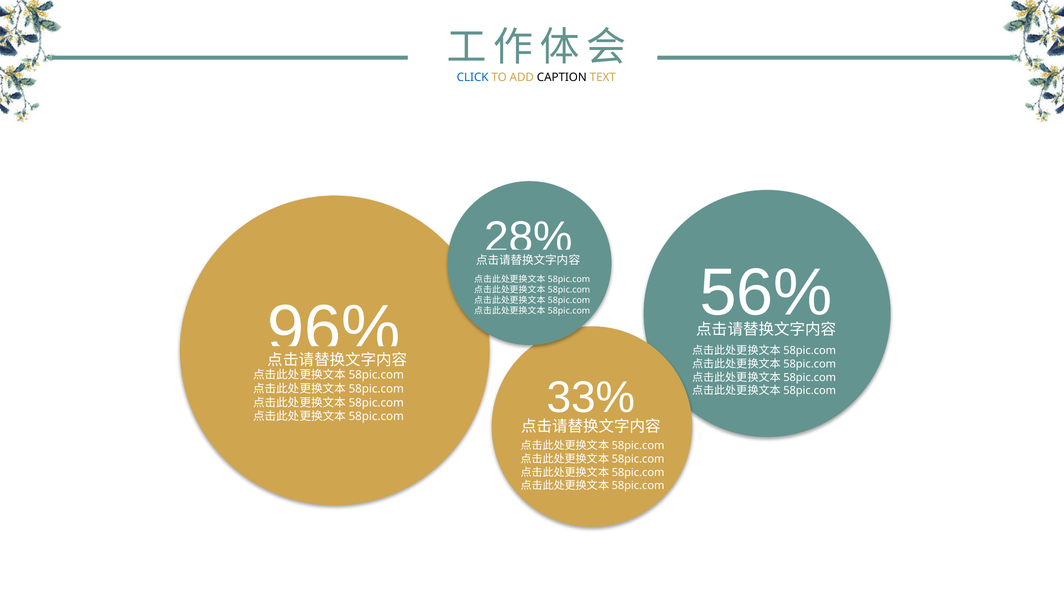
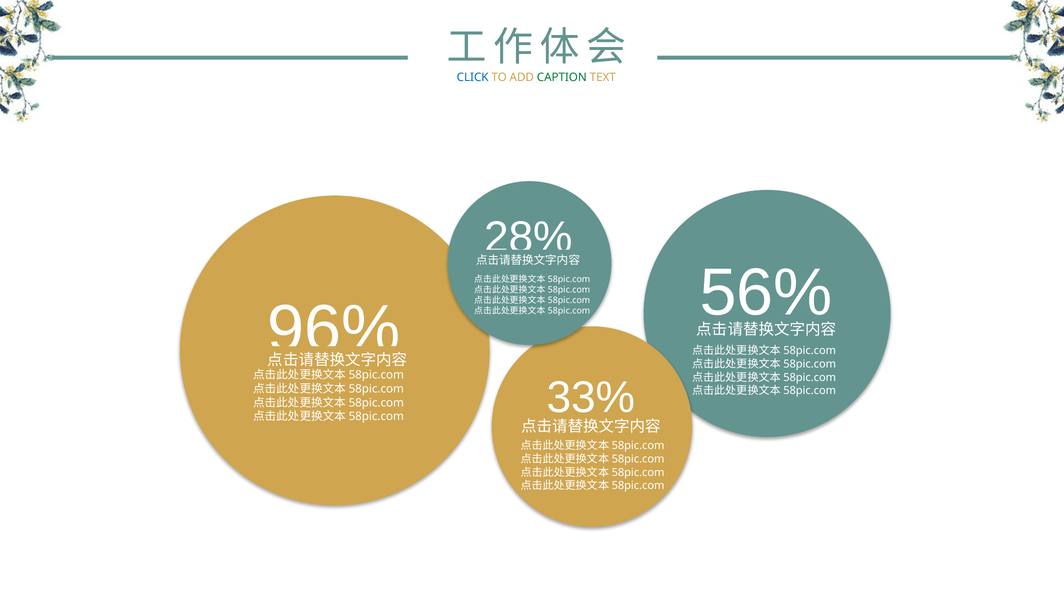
CAPTION colour: black -> green
